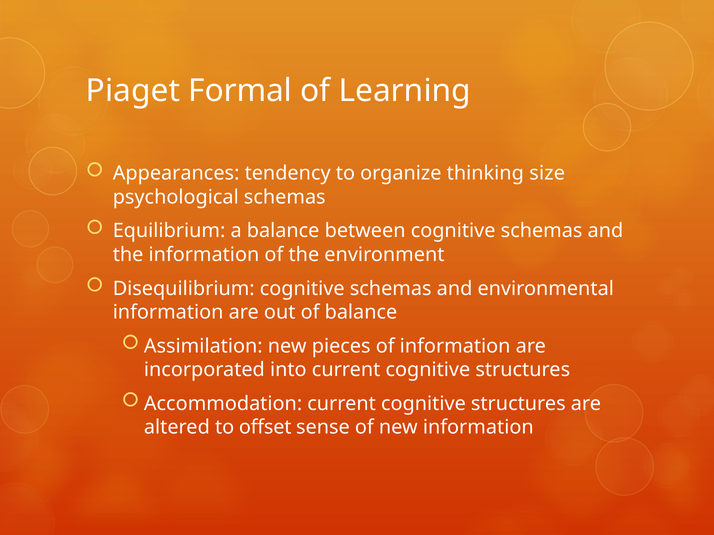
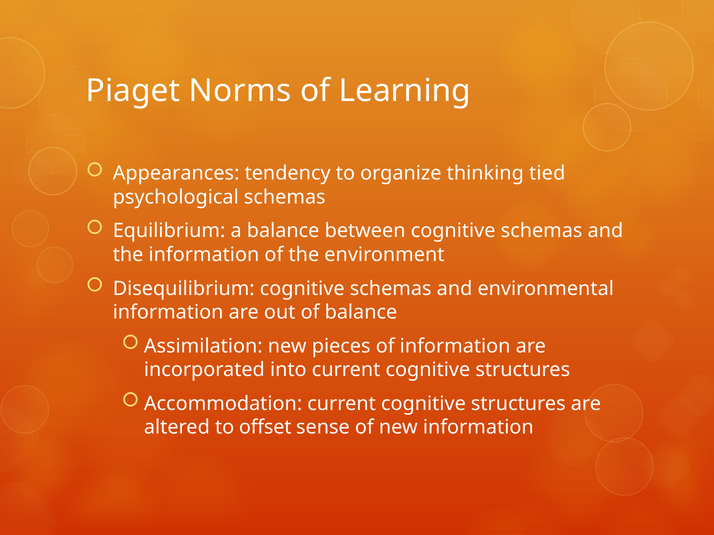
Formal: Formal -> Norms
size: size -> tied
